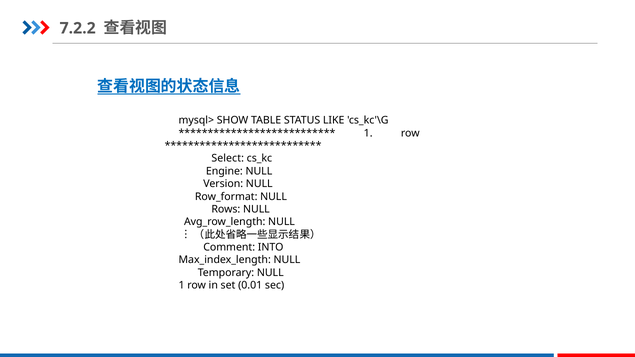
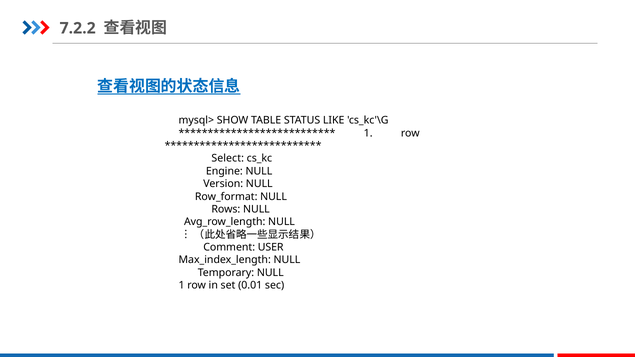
INTO: INTO -> USER
